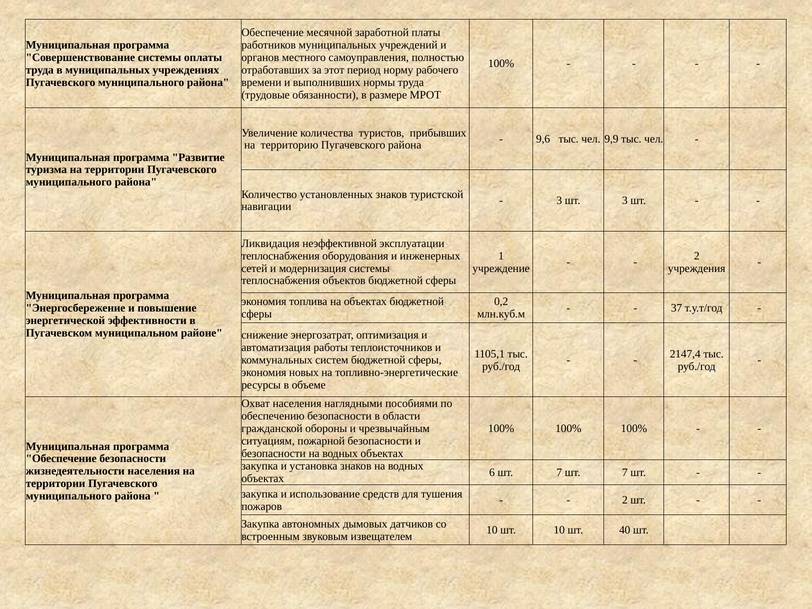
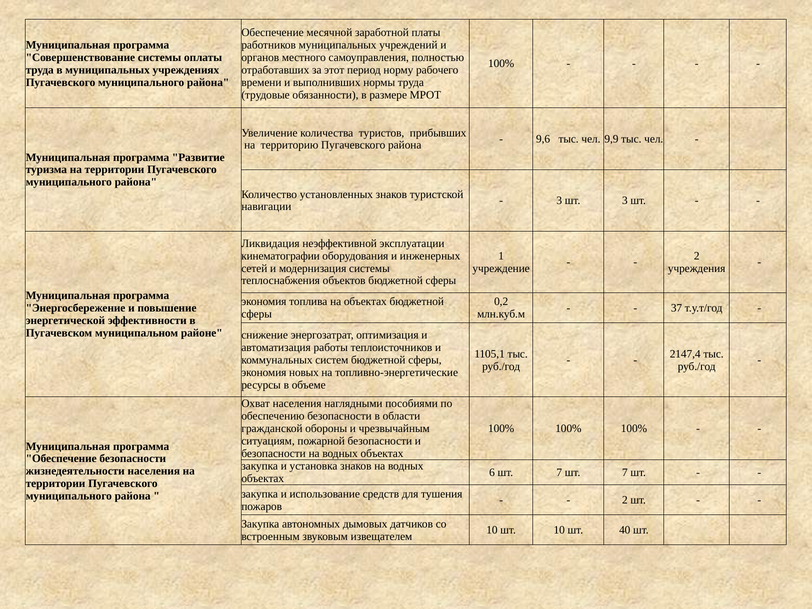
теплоснабжения at (280, 256): теплоснабжения -> кинематографии
